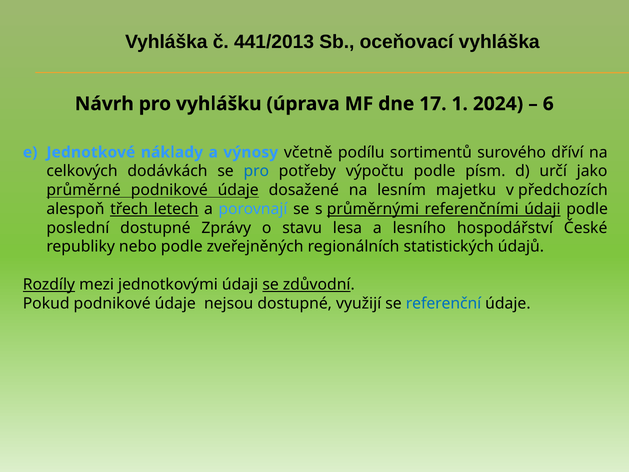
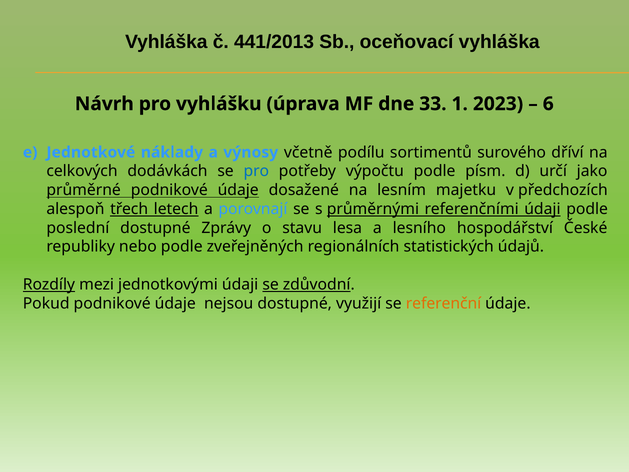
17: 17 -> 33
2024: 2024 -> 2023
referenční colour: blue -> orange
